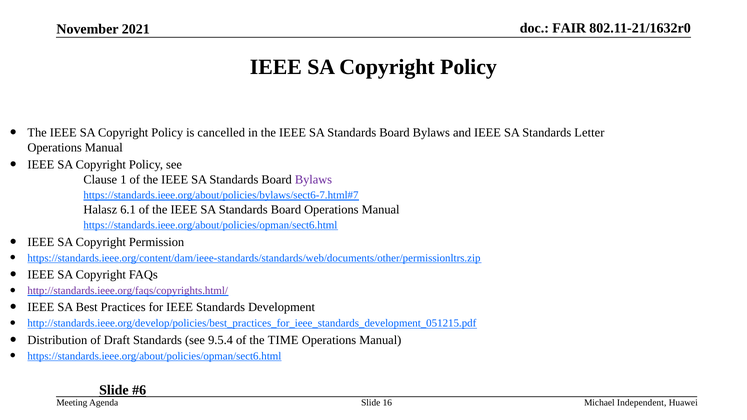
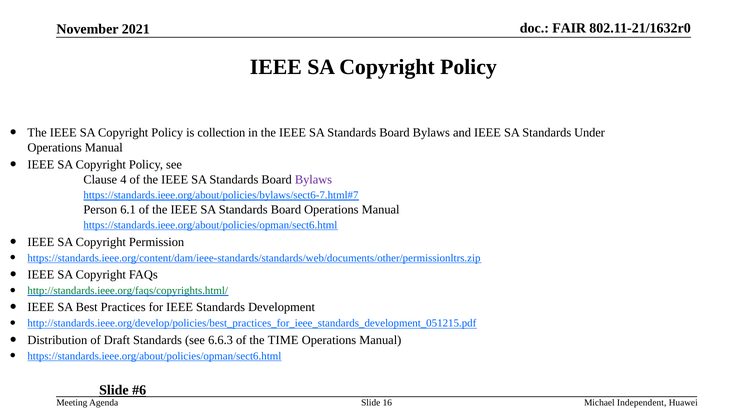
cancelled: cancelled -> collection
Letter: Letter -> Under
1: 1 -> 4
Halasz: Halasz -> Person
http://standards.ieee.org/faqs/copyrights.html/ colour: purple -> green
9.5.4: 9.5.4 -> 6.6.3
